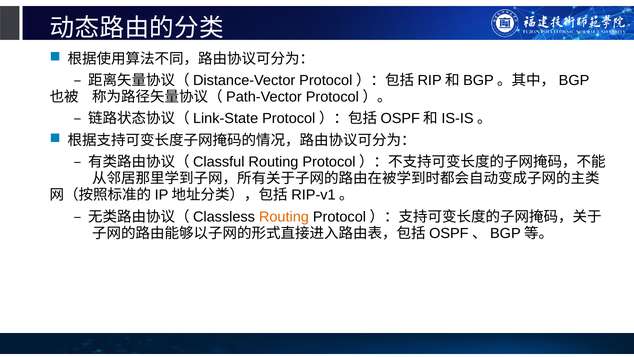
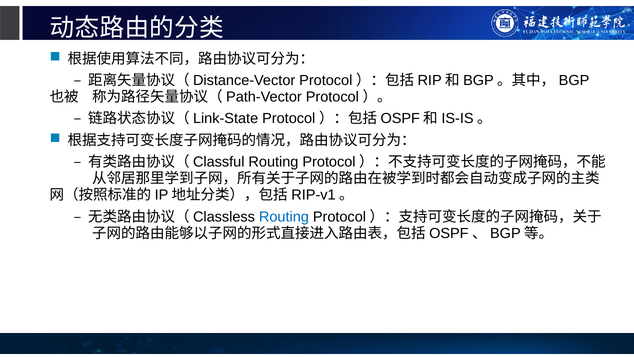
Routing at (284, 217) colour: orange -> blue
